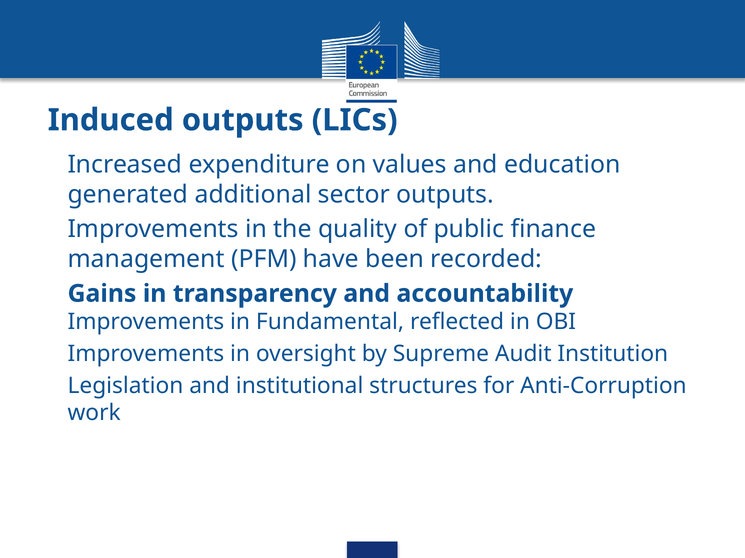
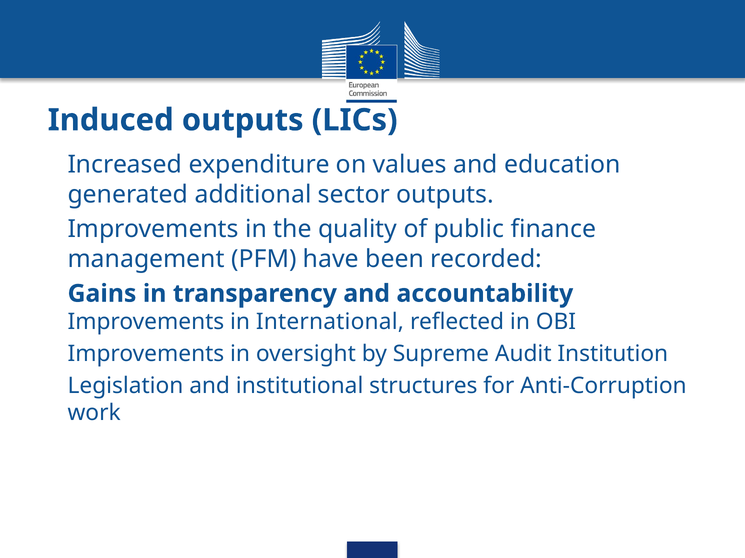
Fundamental: Fundamental -> International
